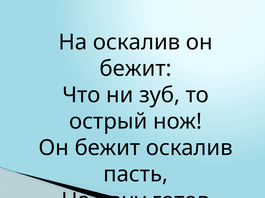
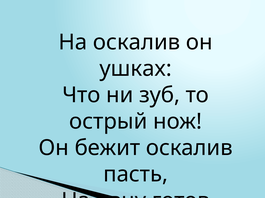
бежит at (136, 69): бежит -> ушках
